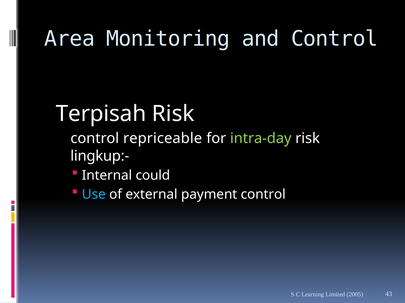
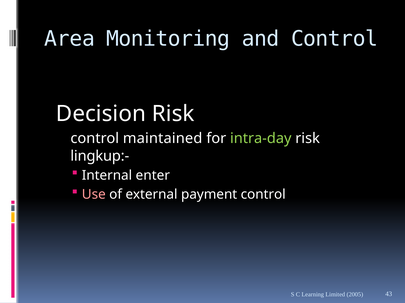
Terpisah: Terpisah -> Decision
repriceable: repriceable -> maintained
could: could -> enter
Use colour: light blue -> pink
